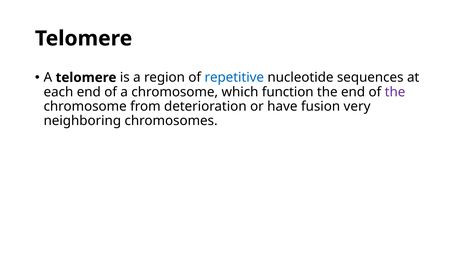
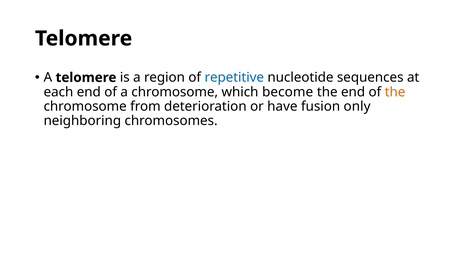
function: function -> become
the at (395, 92) colour: purple -> orange
very: very -> only
